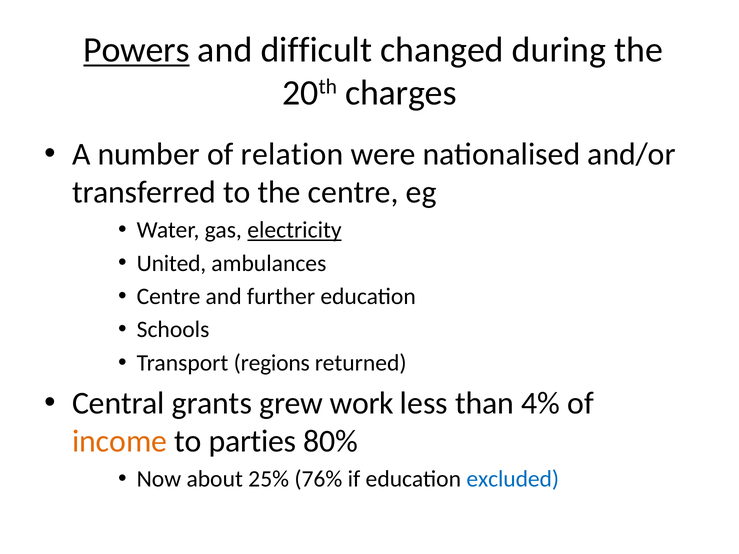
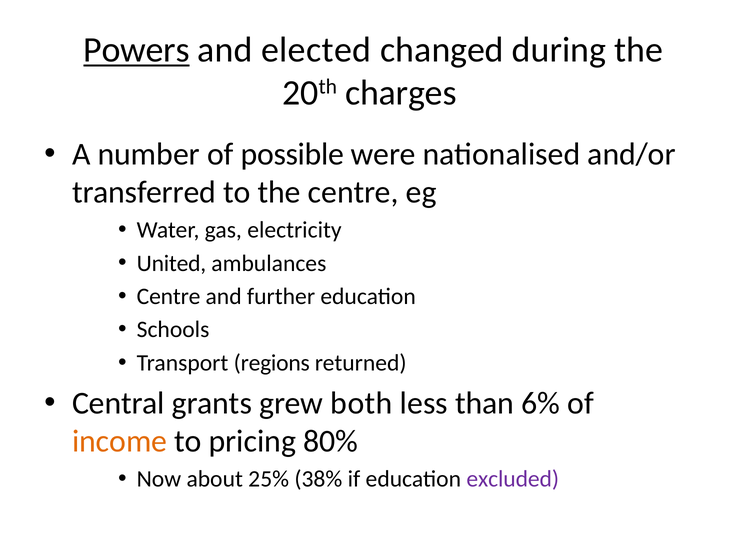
difficult: difficult -> elected
relation: relation -> possible
electricity underline: present -> none
work: work -> both
4%: 4% -> 6%
parties: parties -> pricing
76%: 76% -> 38%
excluded colour: blue -> purple
